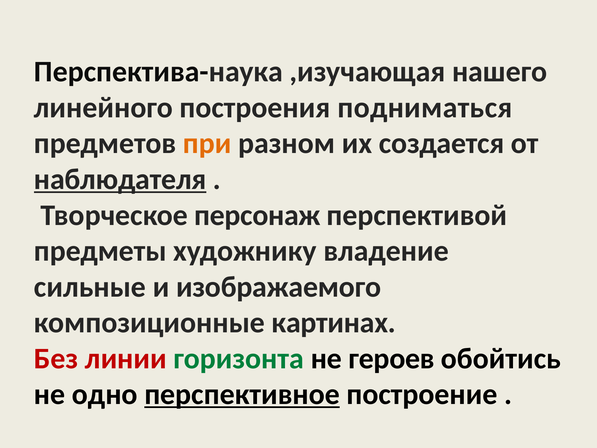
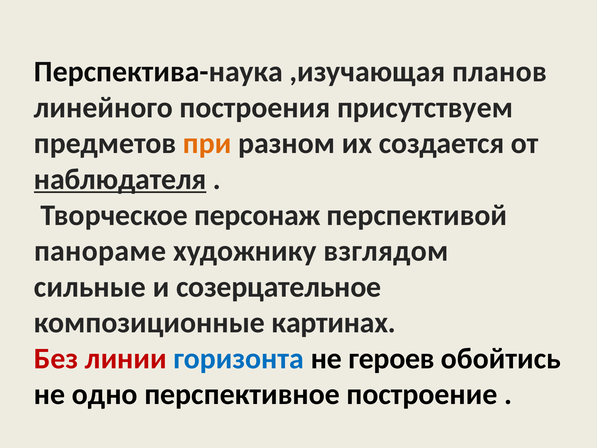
нашего: нашего -> планов
подниматься: подниматься -> присутствуем
предметы: предметы -> панораме
владение: владение -> взглядом
изображаемого: изображаемого -> созерцательное
горизонта colour: green -> blue
перспективное underline: present -> none
